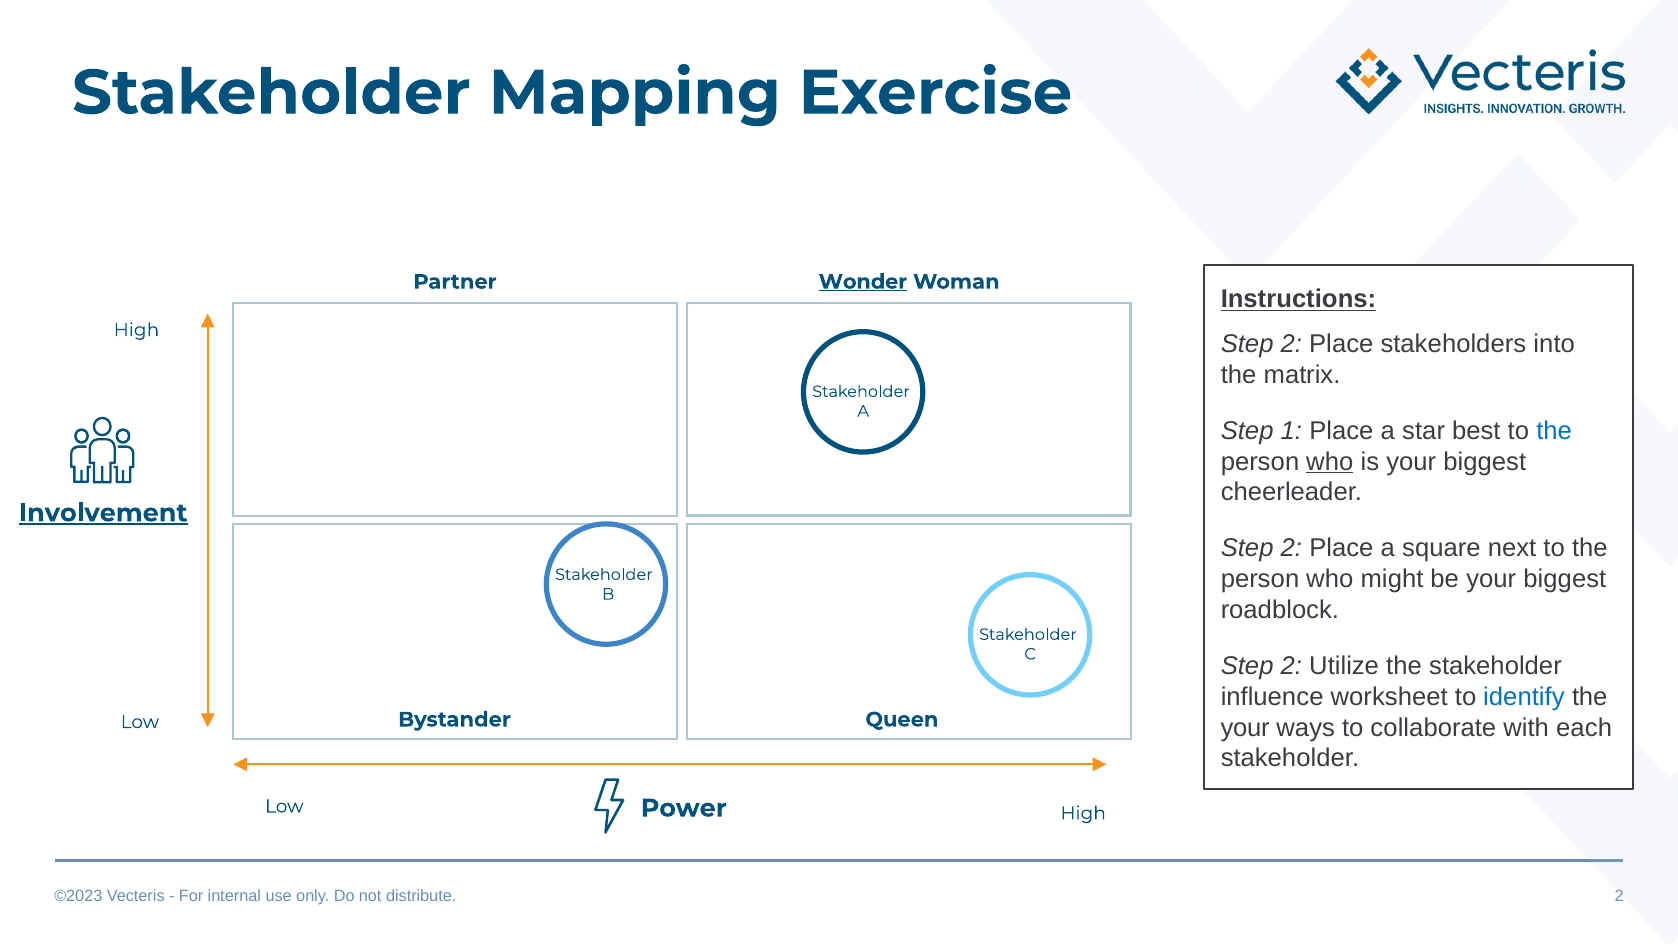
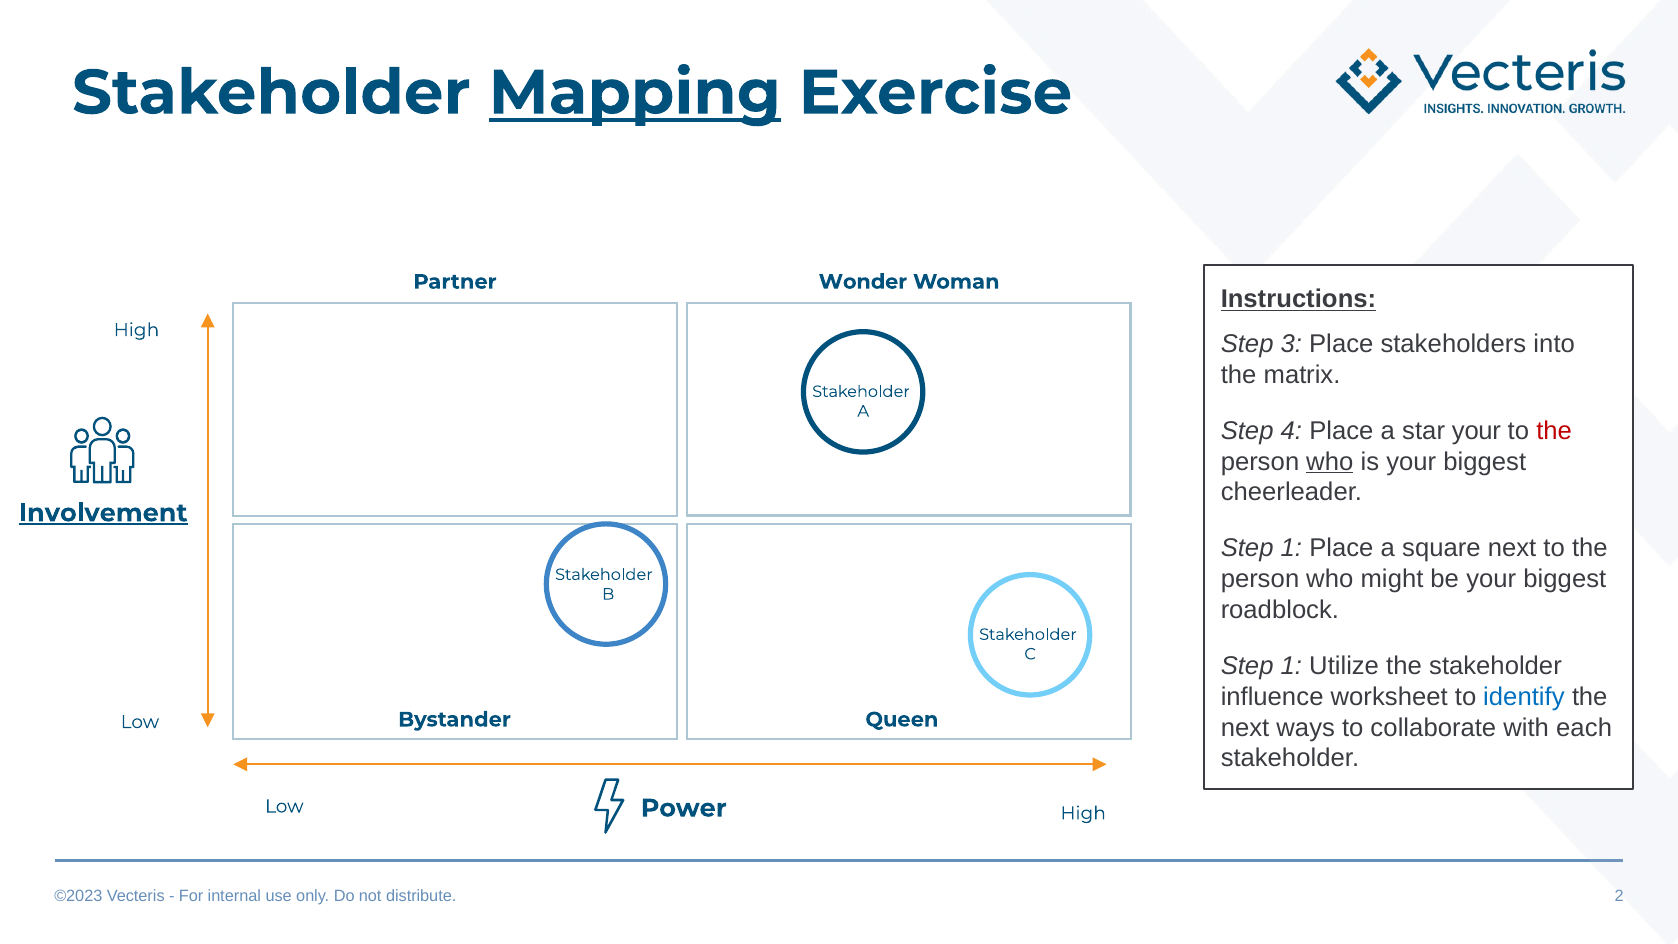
Mapping underline: none -> present
Wonder underline: present -> none
2 at (1291, 344): 2 -> 3
1: 1 -> 4
star best: best -> your
the at (1554, 431) colour: blue -> red
2 at (1291, 548): 2 -> 1
2 at (1291, 666): 2 -> 1
your at (1245, 728): your -> next
